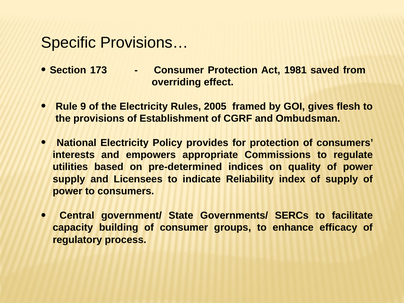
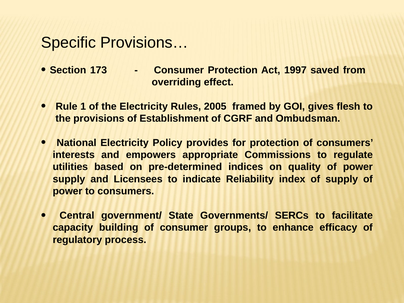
1981: 1981 -> 1997
9: 9 -> 1
